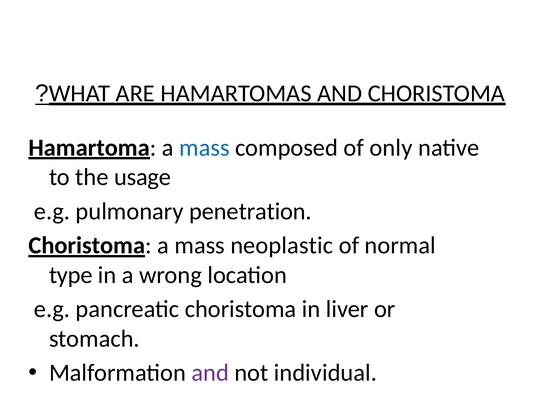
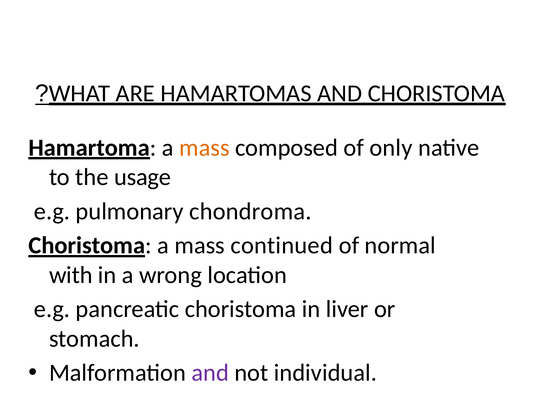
mass at (204, 147) colour: blue -> orange
penetration: penetration -> chondroma
neoplastic: neoplastic -> continued
type: type -> with
